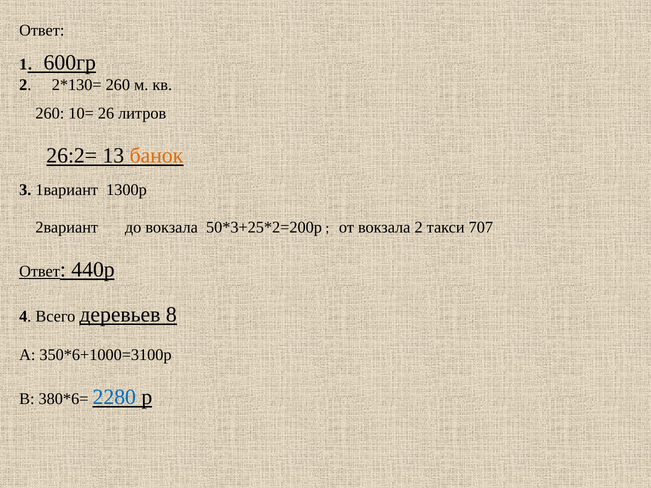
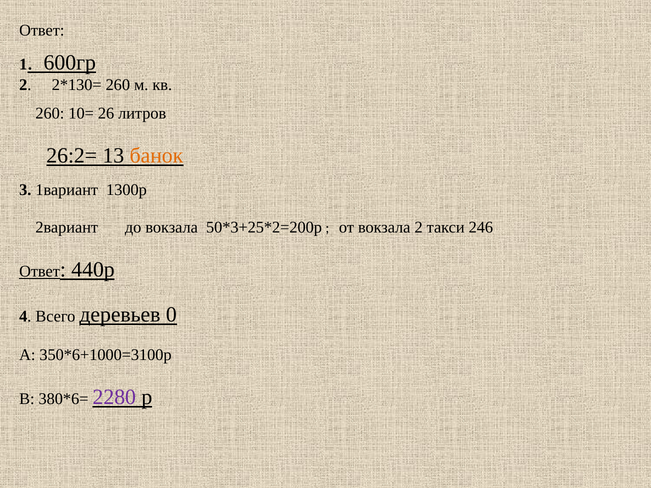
707: 707 -> 246
8: 8 -> 0
2280 colour: blue -> purple
